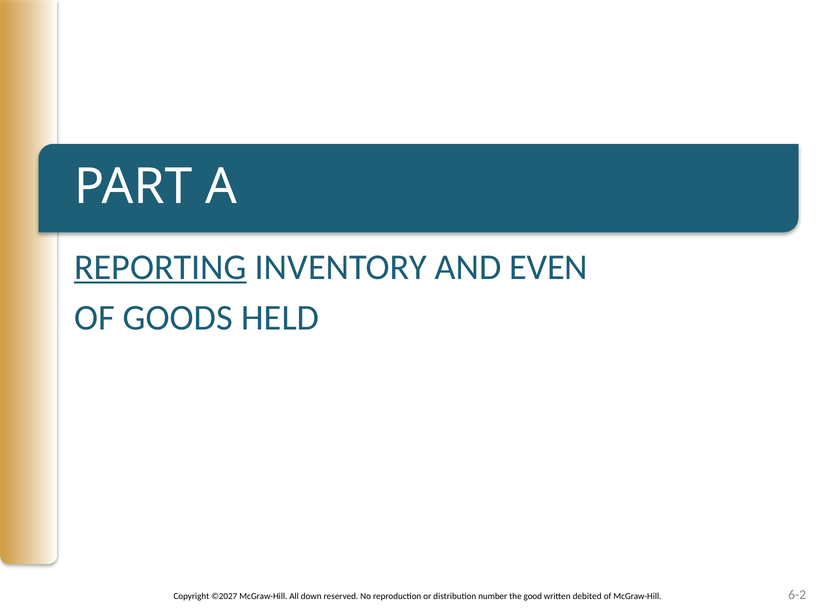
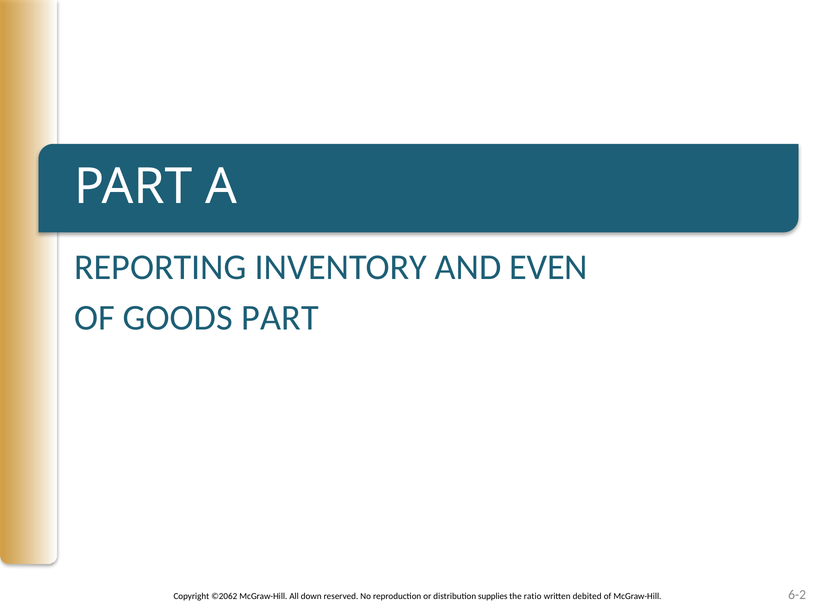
REPORTING underline: present -> none
GOODS HELD: HELD -> PART
©2027: ©2027 -> ©2062
number: number -> supplies
good: good -> ratio
